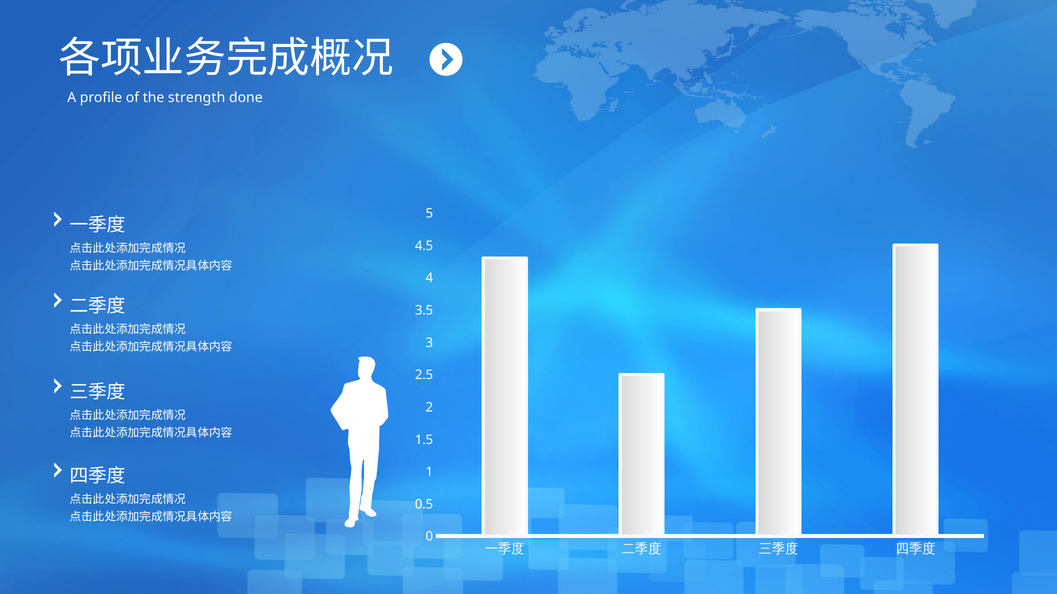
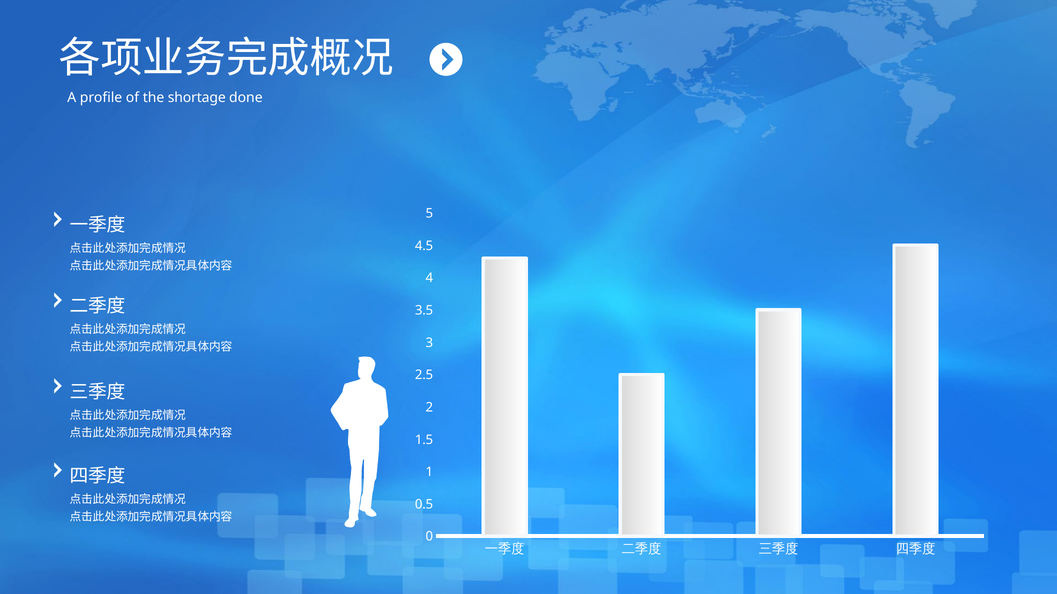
strength: strength -> shortage
